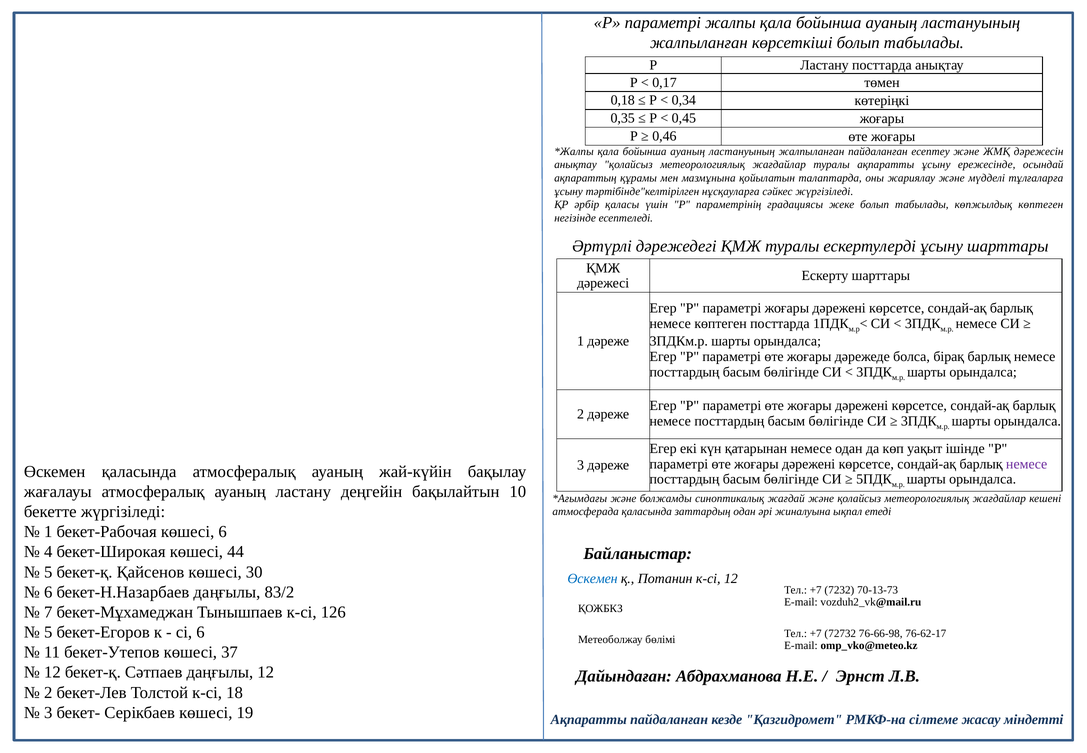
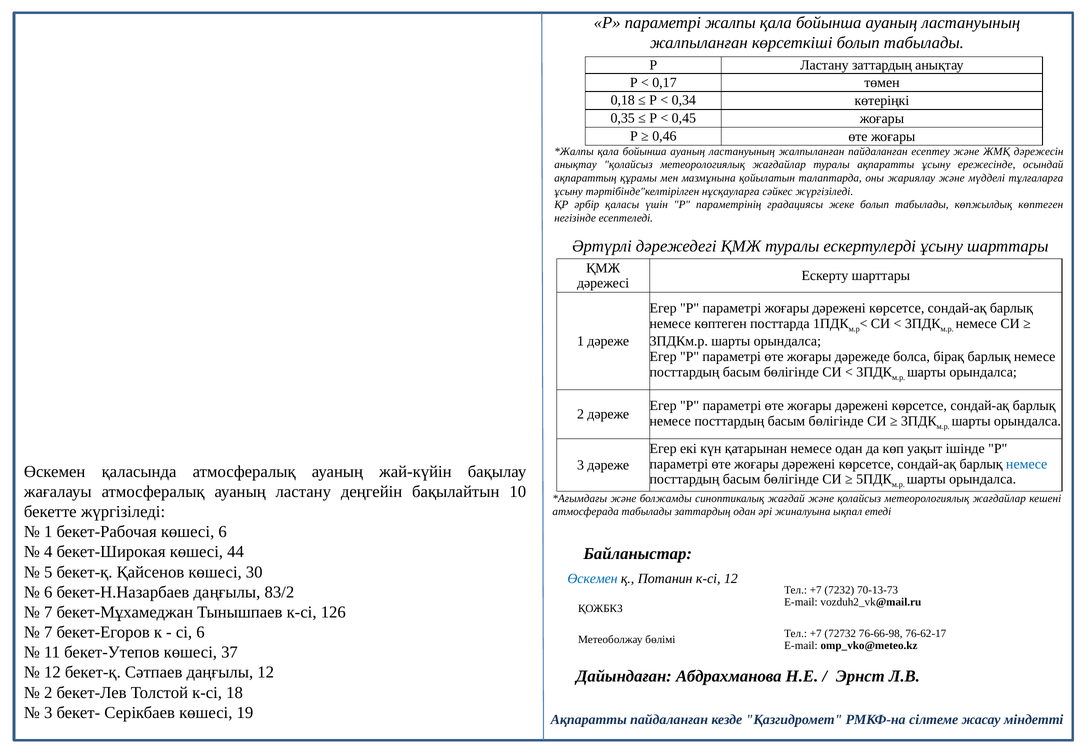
Ластану посттарда: посттарда -> заттардың
немесе at (1027, 464) colour: purple -> blue
атмосферада қаласында: қаласында -> табылады
5 at (48, 632): 5 -> 7
